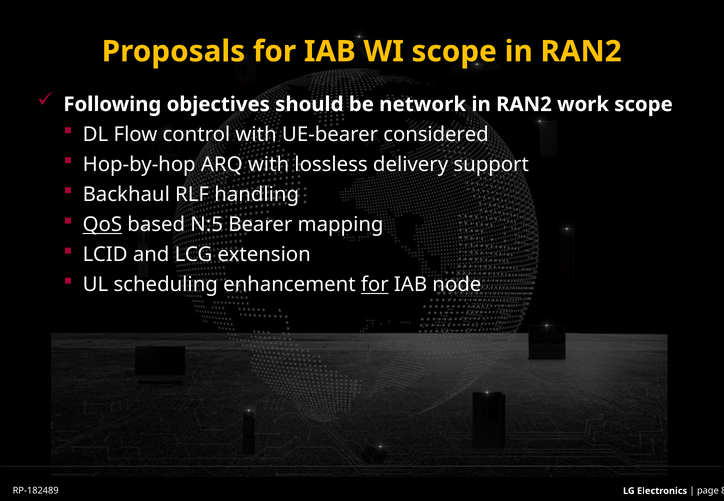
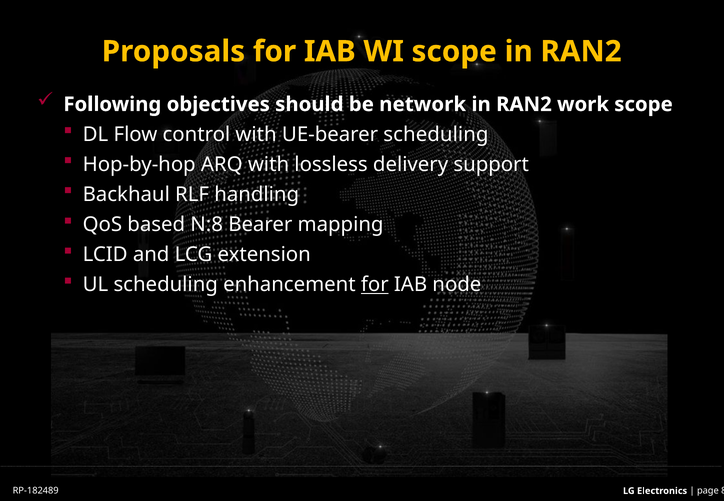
UE-bearer considered: considered -> scheduling
QoS underline: present -> none
N:5: N:5 -> N:8
